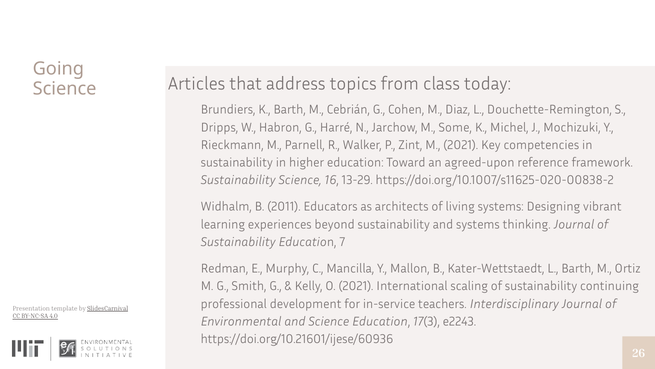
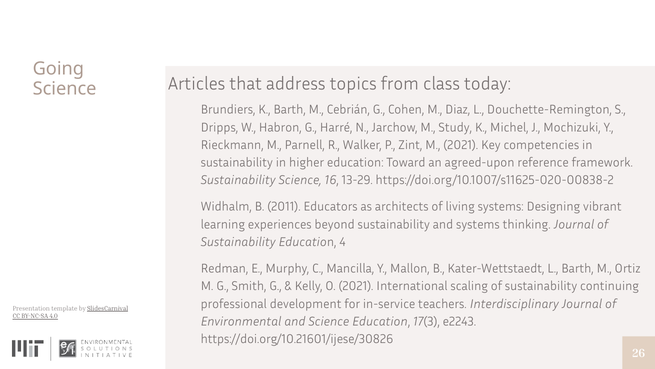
Some: Some -> Study
7: 7 -> 4
https://doi.org/10.21601/ijese/60936: https://doi.org/10.21601/ijese/60936 -> https://doi.org/10.21601/ijese/30826
